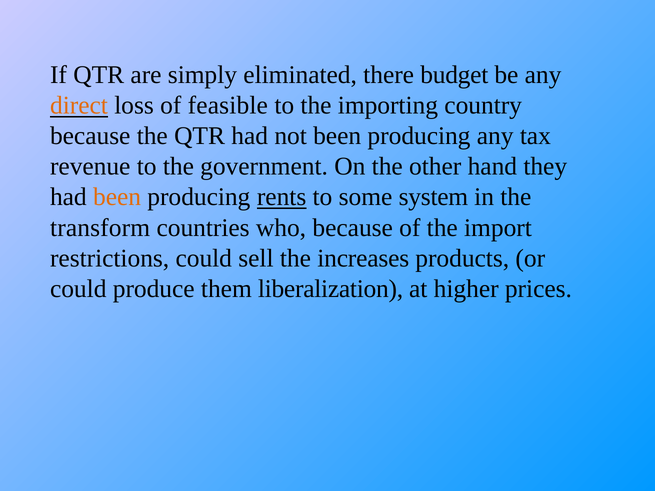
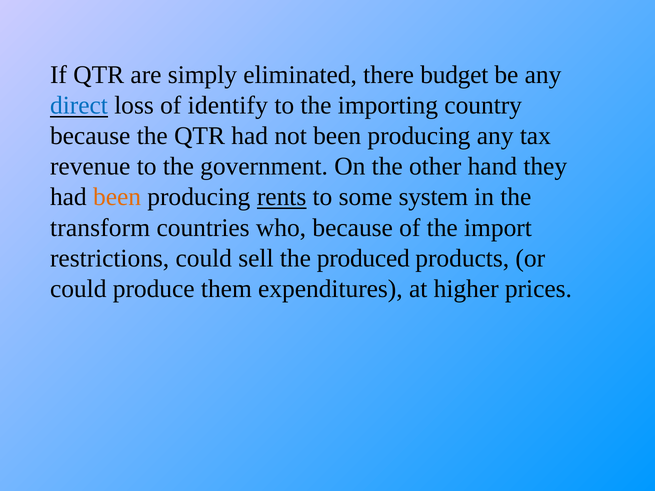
direct colour: orange -> blue
feasible: feasible -> identify
increases: increases -> produced
liberalization: liberalization -> expenditures
